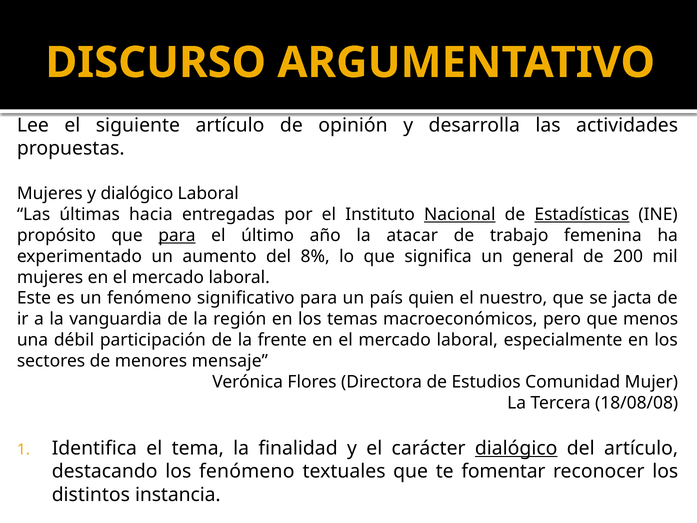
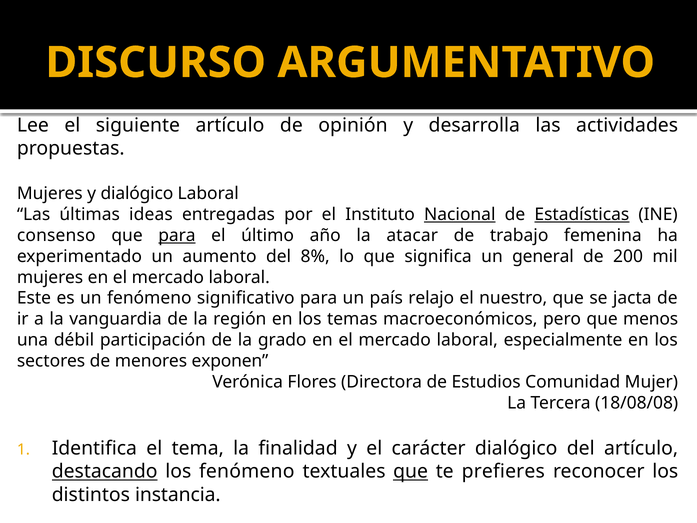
hacia: hacia -> ideas
propósito: propósito -> consenso
quien: quien -> relajo
frente: frente -> grado
mensaje: mensaje -> exponen
dialógico at (516, 448) underline: present -> none
destacando underline: none -> present
que at (411, 471) underline: none -> present
fomentar: fomentar -> prefieres
